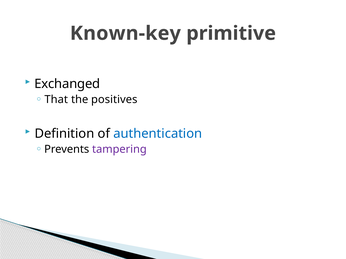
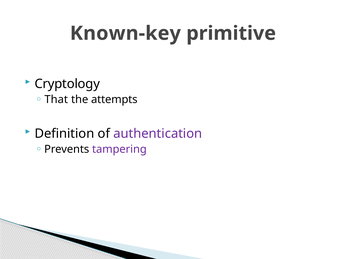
Exchanged: Exchanged -> Cryptology
positives: positives -> attempts
authentication colour: blue -> purple
